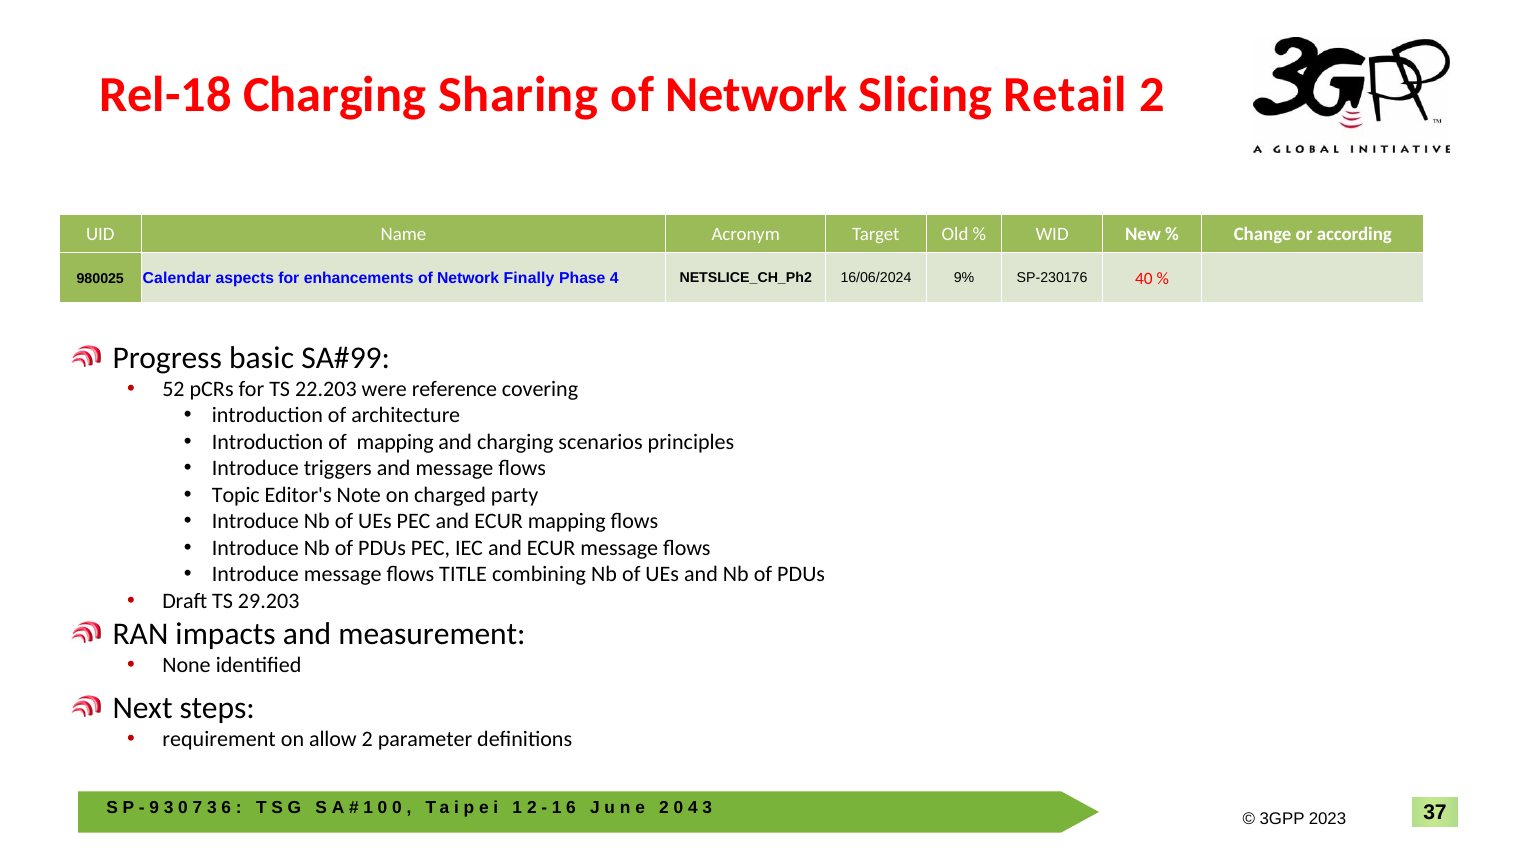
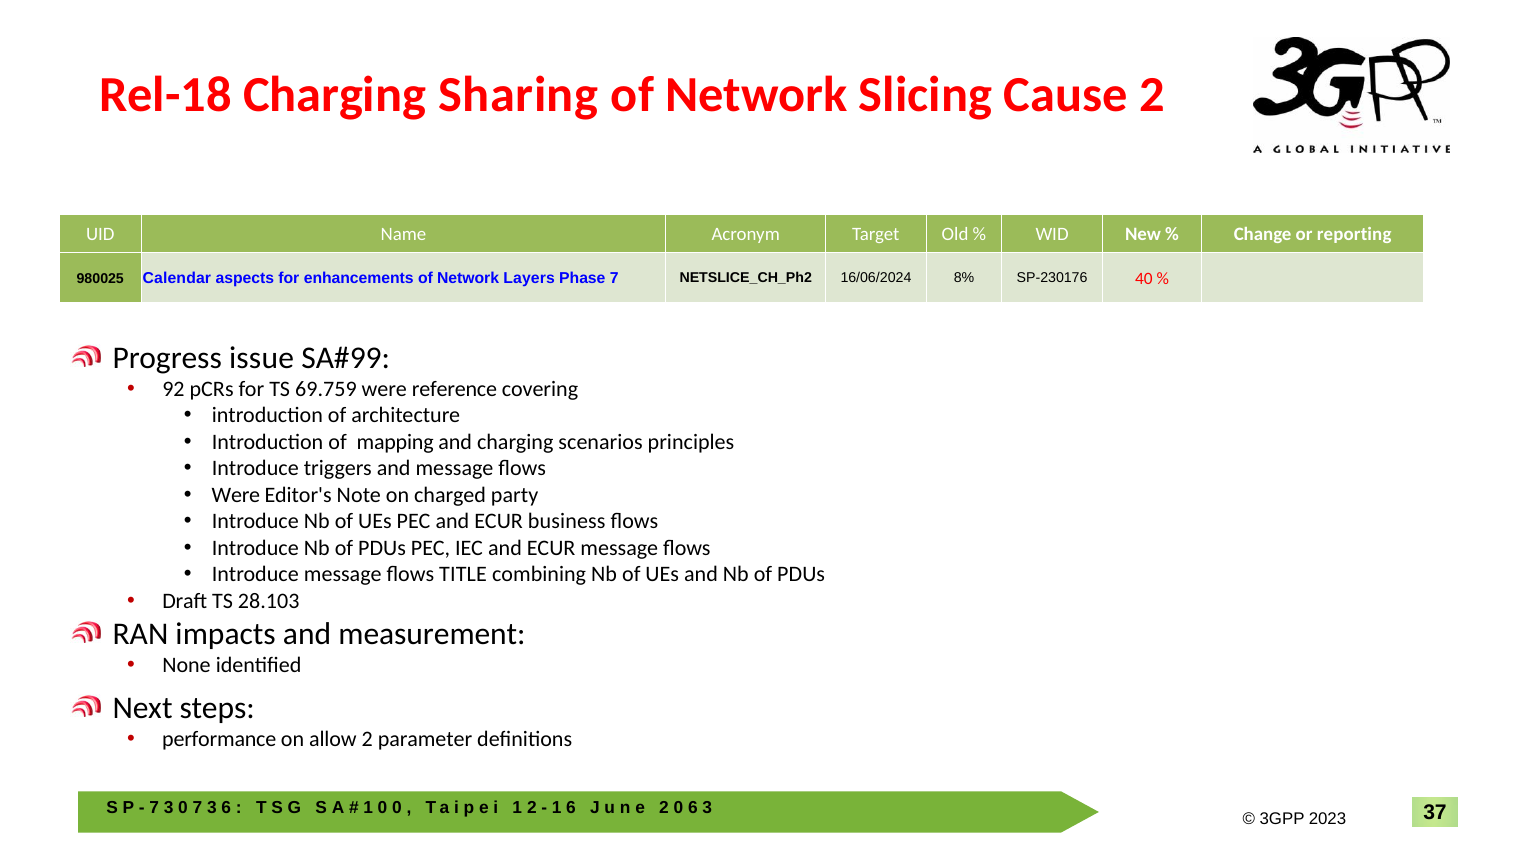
Retail: Retail -> Cause
according: according -> reporting
Finally: Finally -> Layers
Phase 4: 4 -> 7
9%: 9% -> 8%
basic: basic -> issue
52: 52 -> 92
22.203: 22.203 -> 69.759
Topic at (236, 495): Topic -> Were
ECUR mapping: mapping -> business
29.203: 29.203 -> 28.103
requirement: requirement -> performance
9 at (154, 808): 9 -> 7
4 at (693, 808): 4 -> 6
